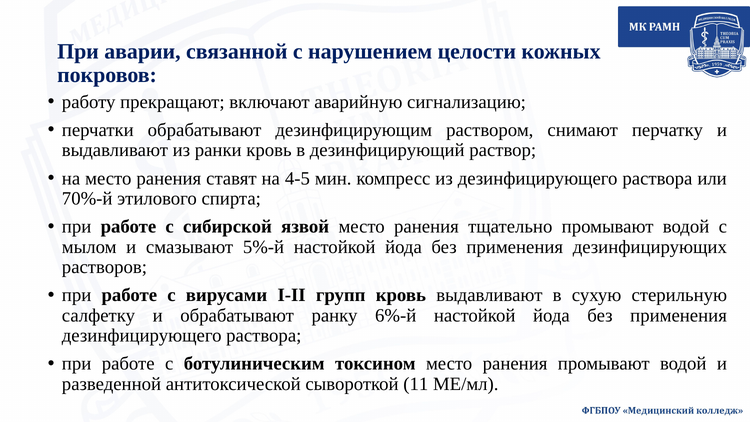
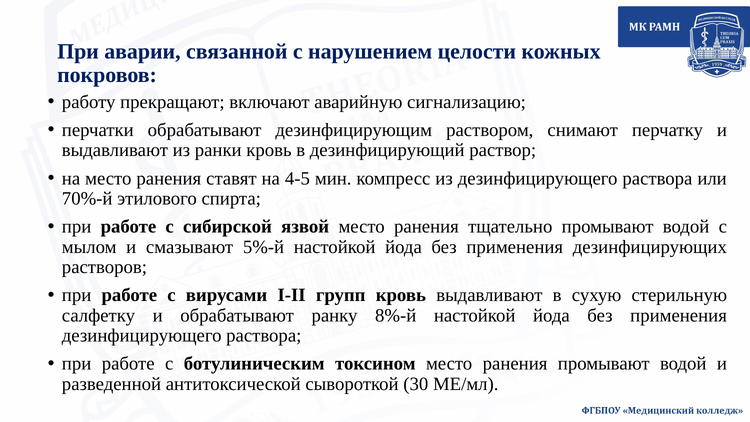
6%-й: 6%-й -> 8%-й
11: 11 -> 30
